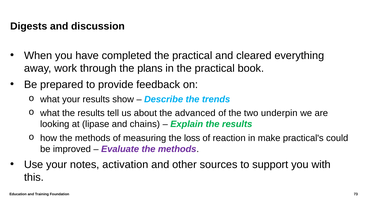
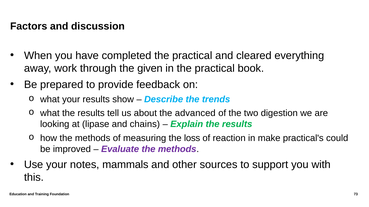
Digests: Digests -> Factors
plans: plans -> given
underpin: underpin -> digestion
activation: activation -> mammals
